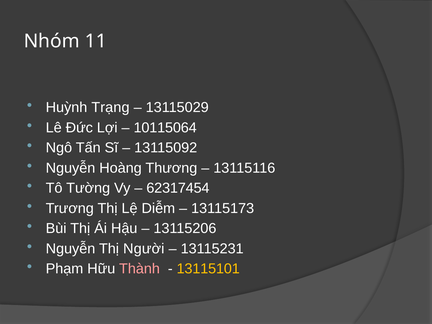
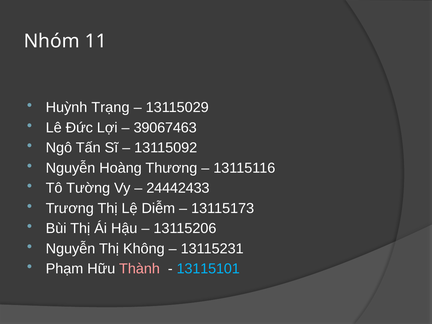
10115064: 10115064 -> 39067463
62317454: 62317454 -> 24442433
Người: Người -> Không
13115101 colour: yellow -> light blue
